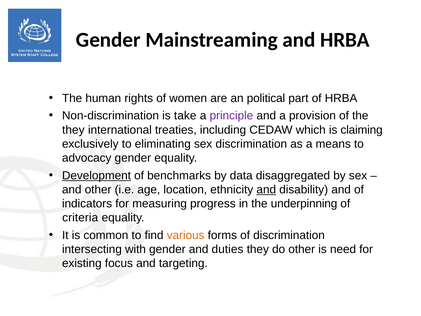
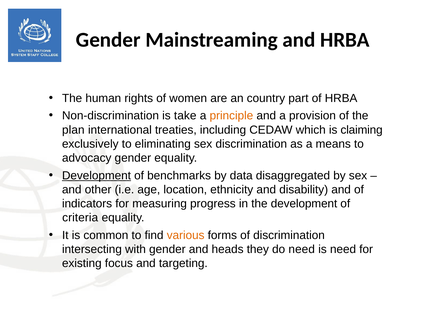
political: political -> country
principle colour: purple -> orange
they at (73, 130): they -> plan
and at (266, 189) underline: present -> none
the underpinning: underpinning -> development
duties: duties -> heads
do other: other -> need
